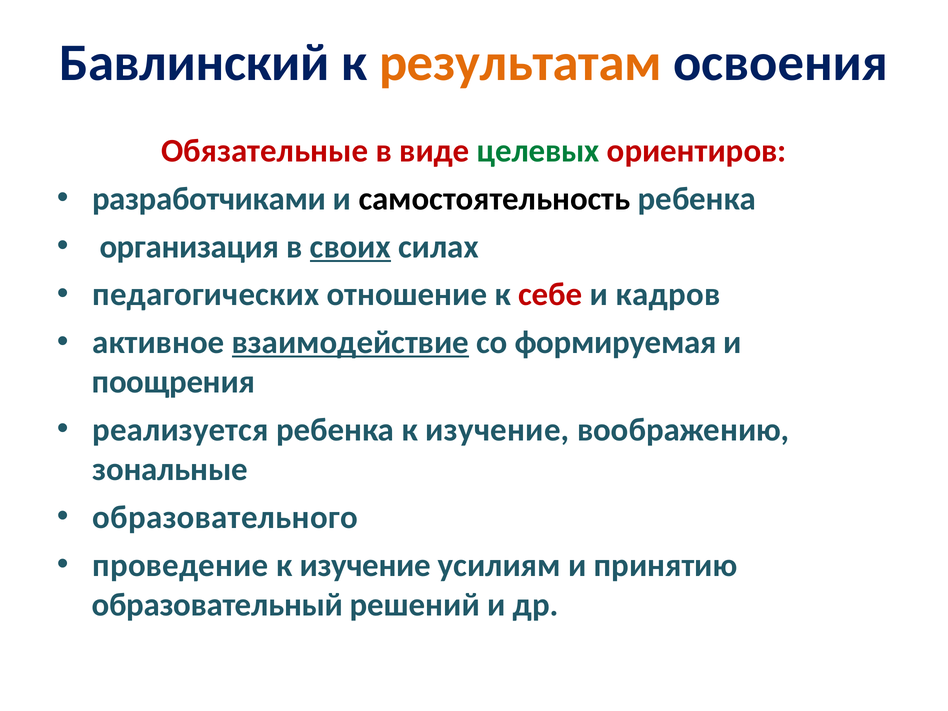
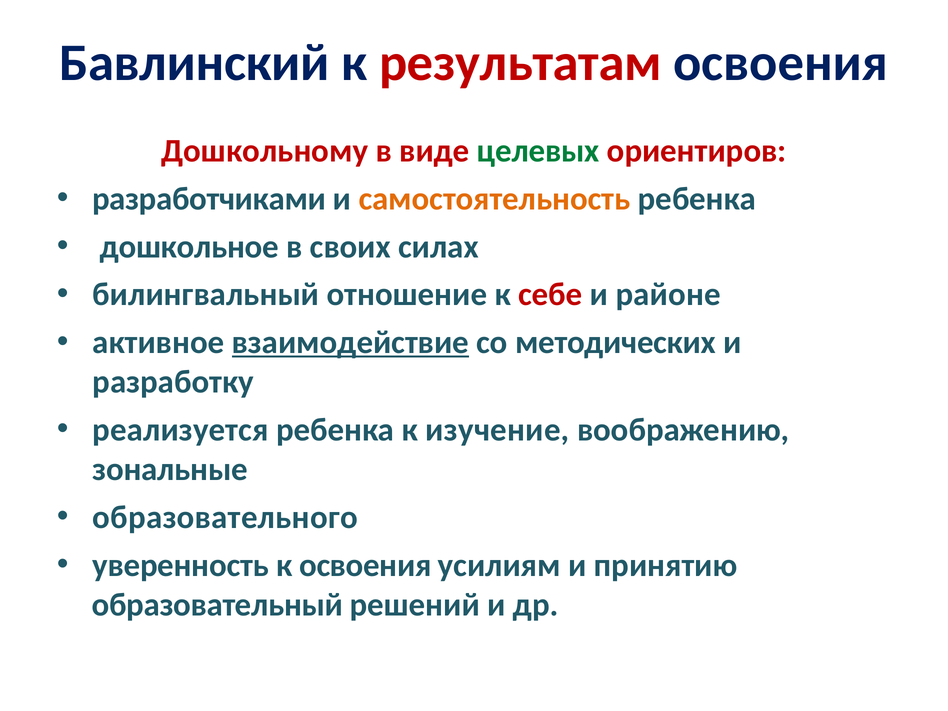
результатам colour: orange -> red
Обязательные: Обязательные -> Дошкольному
самостоятельность colour: black -> orange
организация: организация -> дошкольное
своих underline: present -> none
педагогических: педагогических -> билингвальный
кадров: кадров -> районе
формируемая: формируемая -> методических
поощрения: поощрения -> разработку
проведение: проведение -> уверенность
изучение at (365, 565): изучение -> освоения
